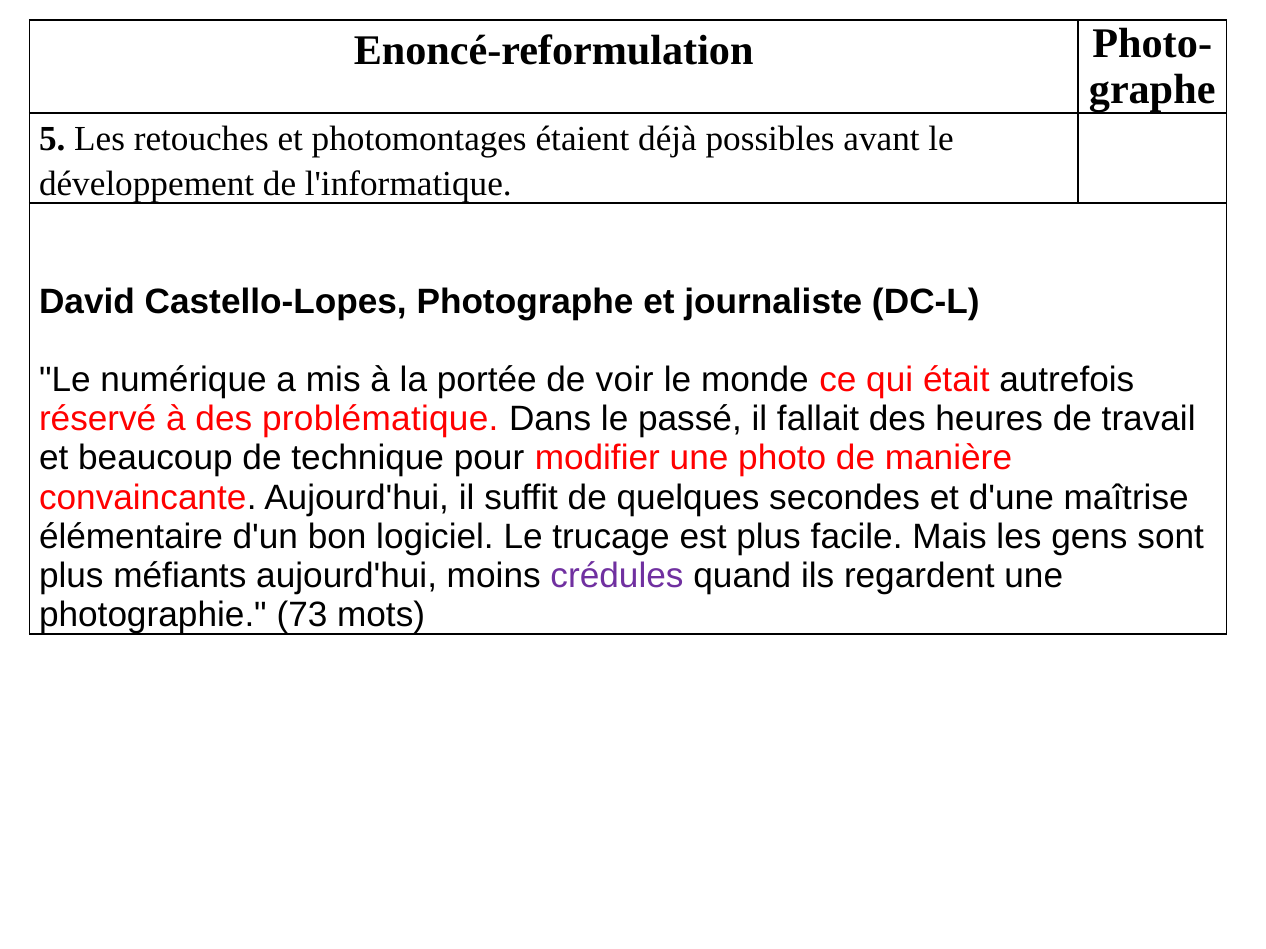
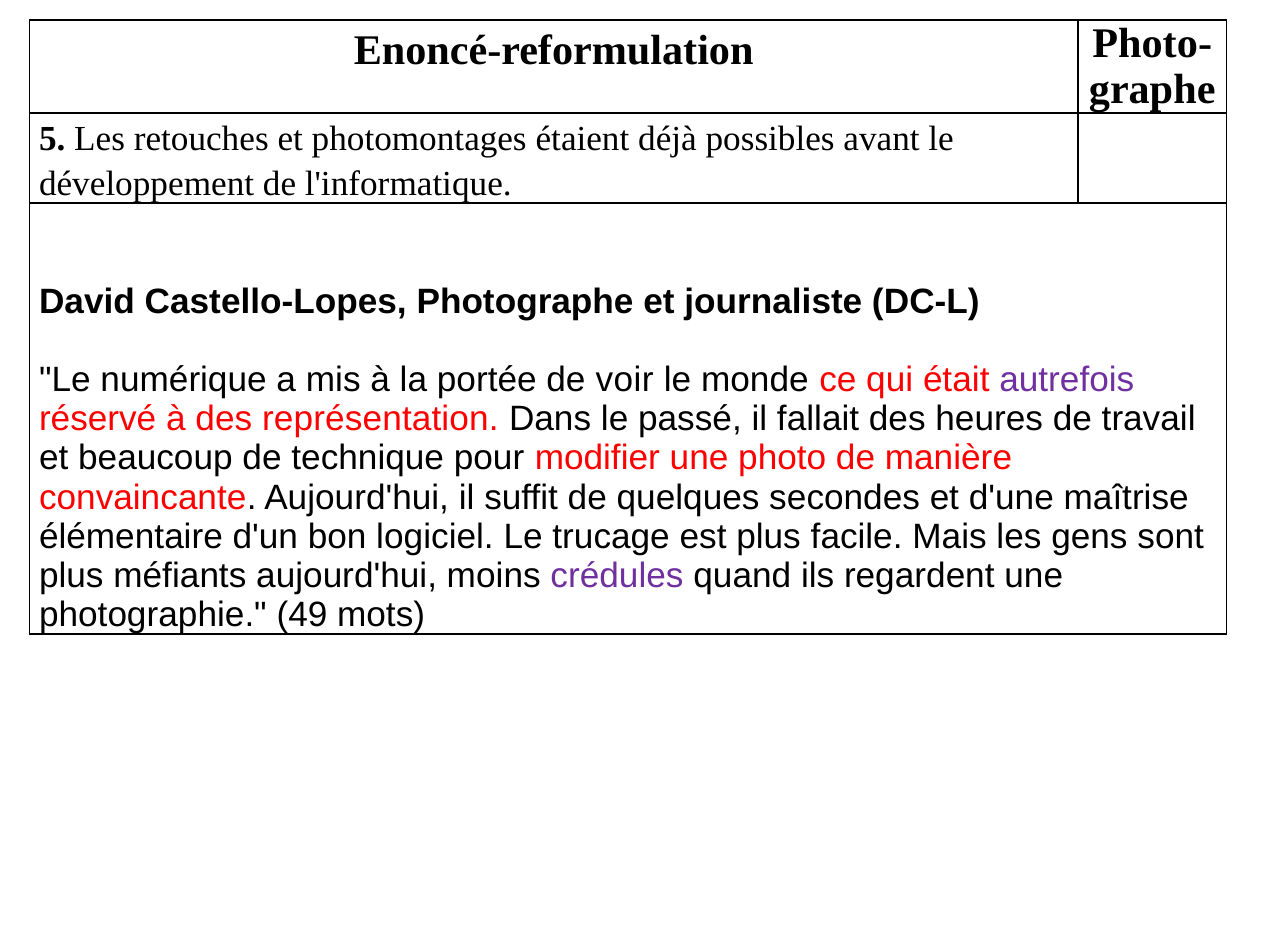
autrefois colour: black -> purple
problématique: problématique -> représentation
73: 73 -> 49
